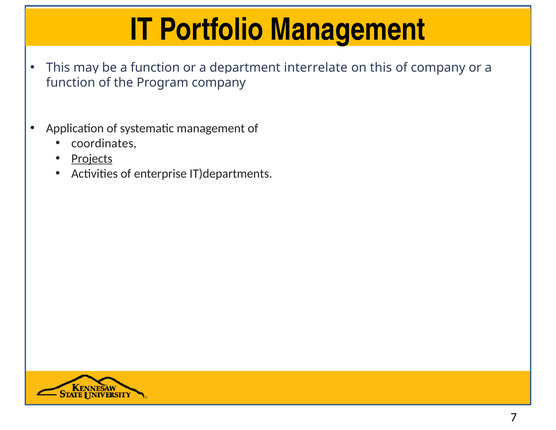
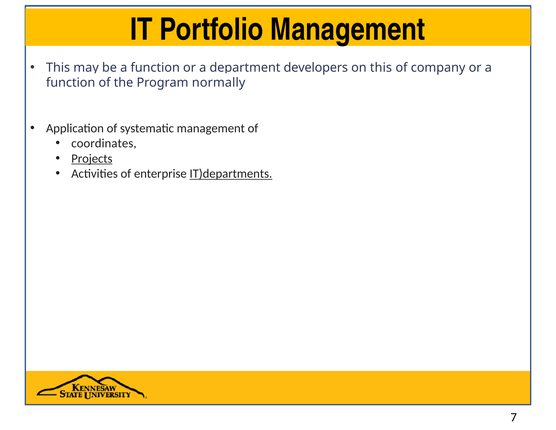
interrelate: interrelate -> developers
Program company: company -> normally
IT)departments underline: none -> present
